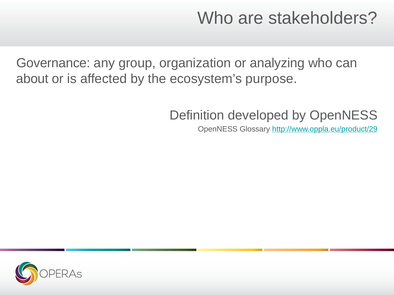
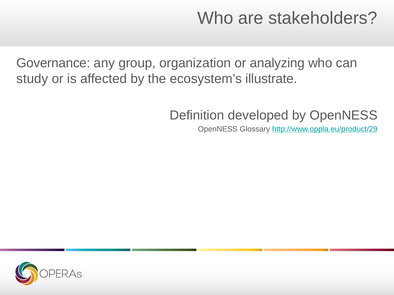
about: about -> study
purpose: purpose -> illustrate
